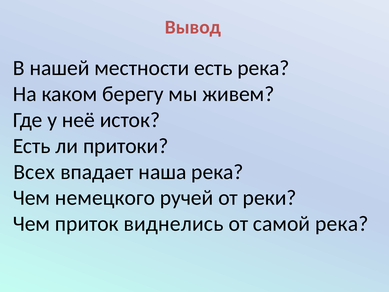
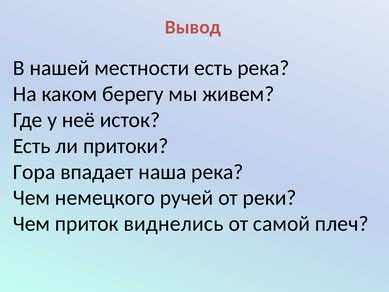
Всех: Всех -> Гора
самой река: река -> плеч
